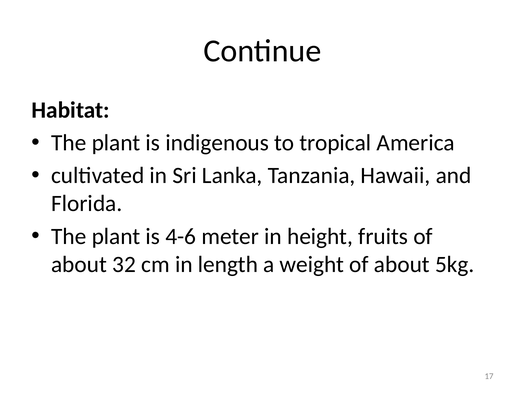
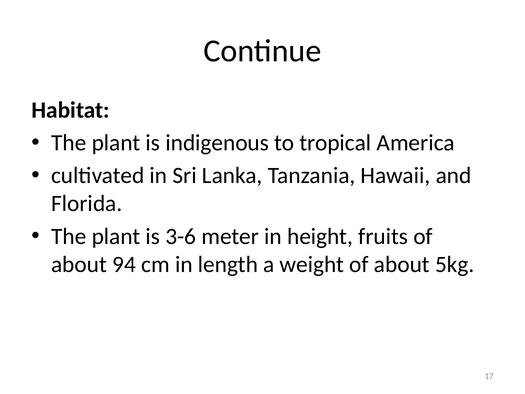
4-6: 4-6 -> 3-6
32: 32 -> 94
